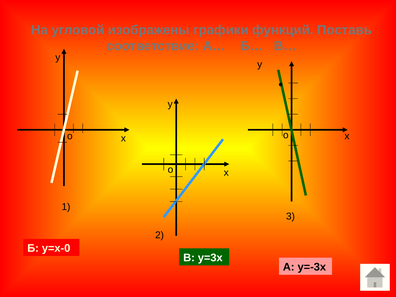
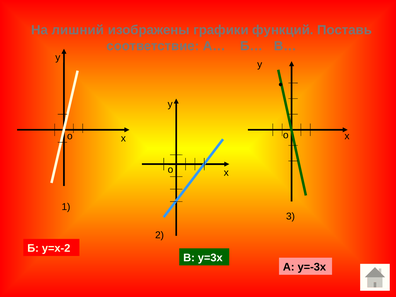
угловой: угловой -> лишний
у=х-0: у=х-0 -> у=х-2
